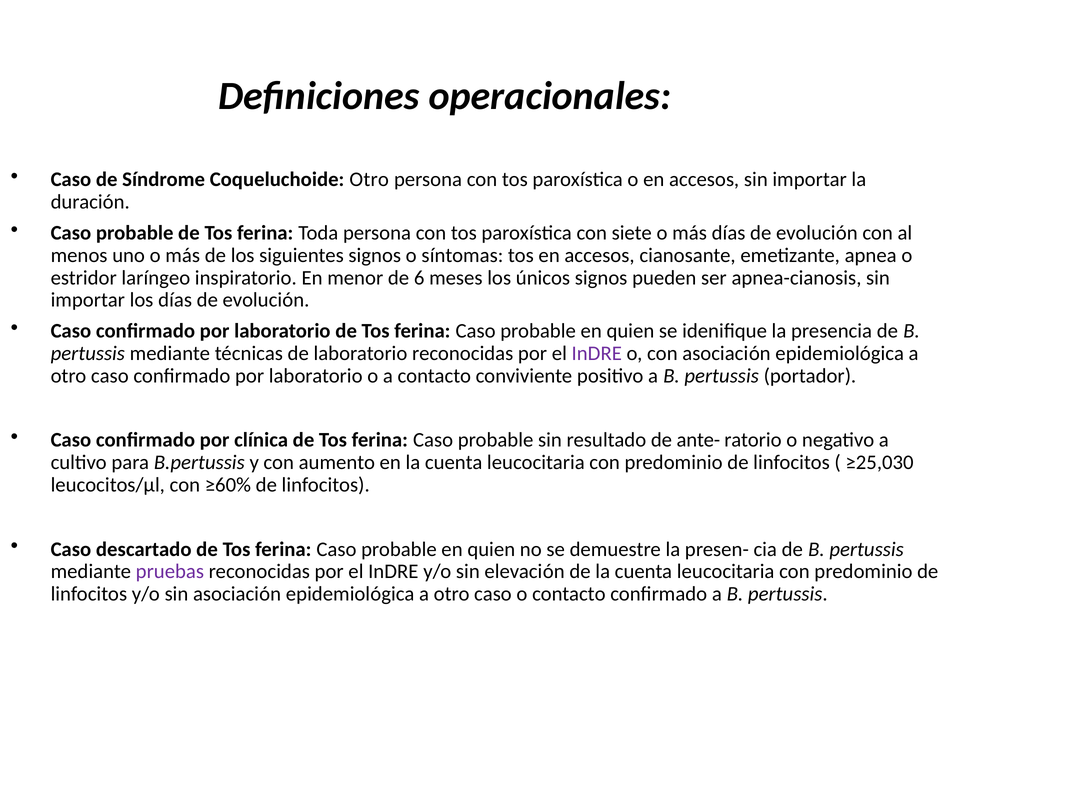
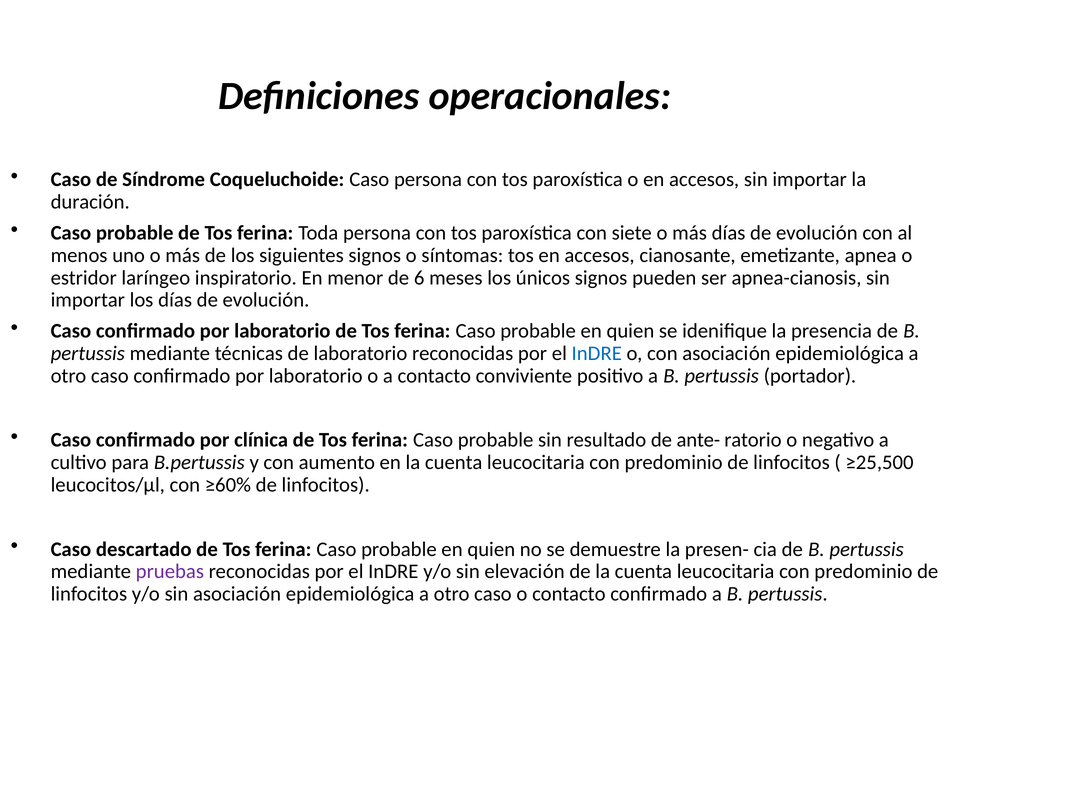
Coqueluchoide Otro: Otro -> Caso
InDRE at (597, 354) colour: purple -> blue
≥25,030: ≥25,030 -> ≥25,500
